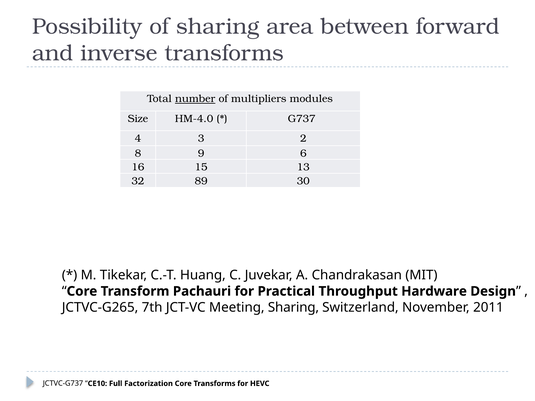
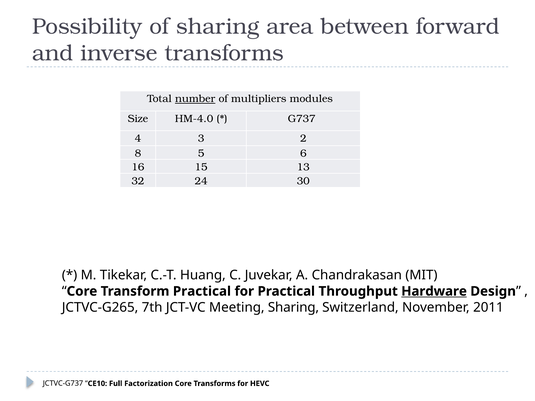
9: 9 -> 5
89: 89 -> 24
Transform Pachauri: Pachauri -> Practical
Hardware underline: none -> present
